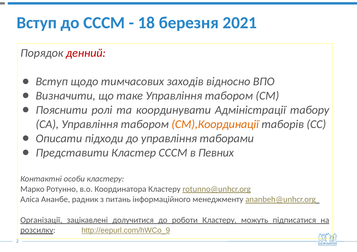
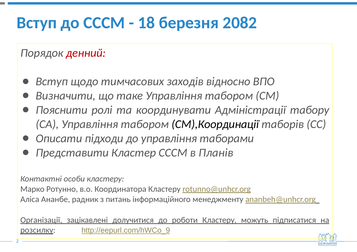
2021: 2021 -> 2082
CM),Координації colour: orange -> black
Певних: Певних -> Планів
